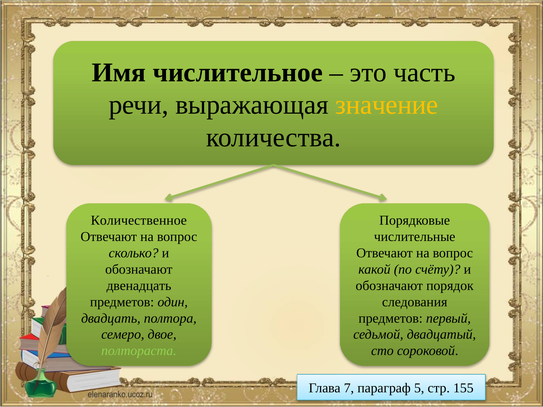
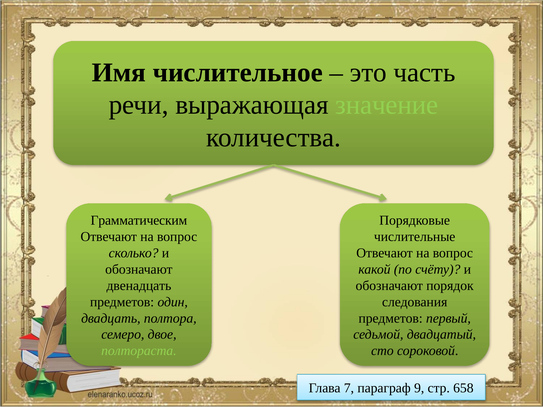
значение colour: yellow -> light green
Количественное: Количественное -> Грамматическим
5: 5 -> 9
155: 155 -> 658
